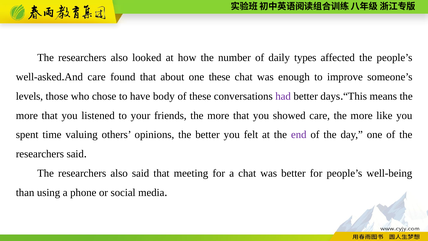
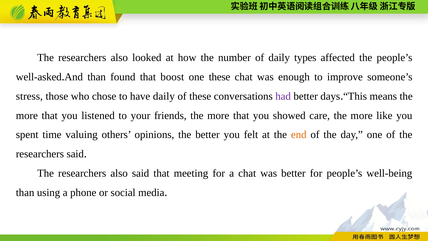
care at (97, 77): care -> than
about: about -> boost
levels: levels -> stress
have body: body -> daily
end colour: purple -> orange
